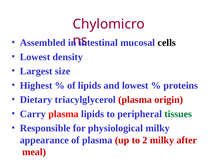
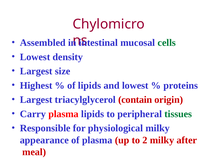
cells colour: black -> green
Dietary at (36, 100): Dietary -> Largest
triacylglycerol plasma: plasma -> contain
